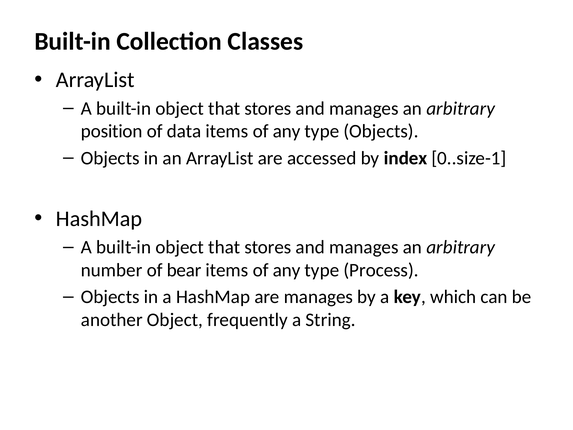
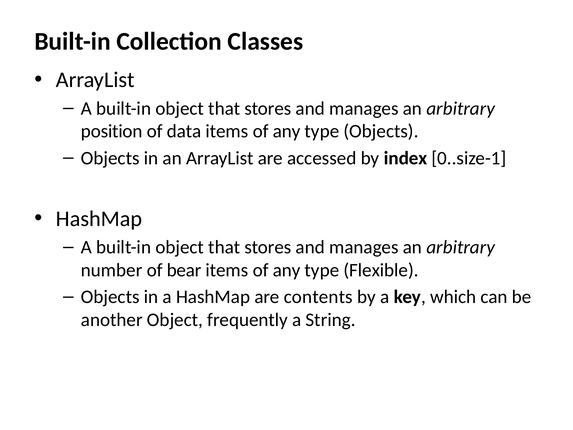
Process: Process -> Flexible
are manages: manages -> contents
